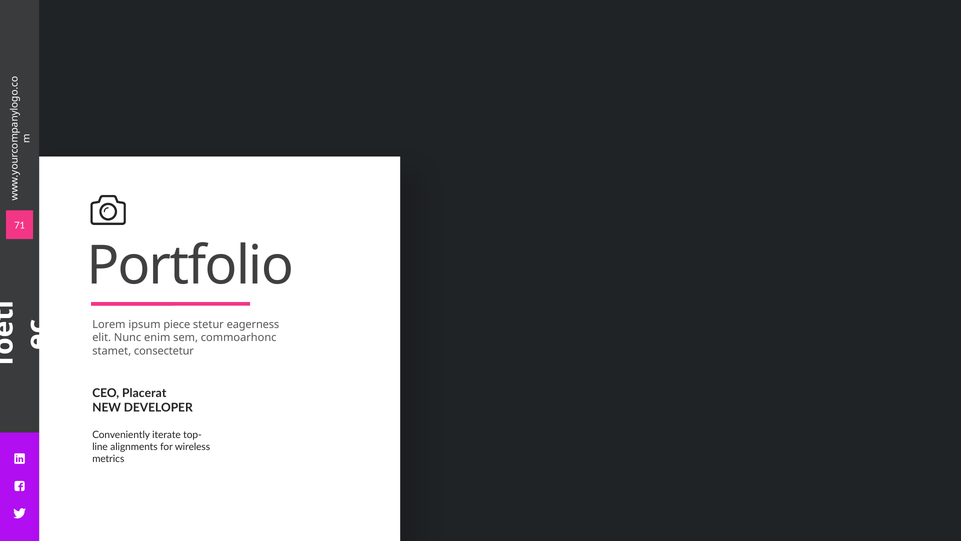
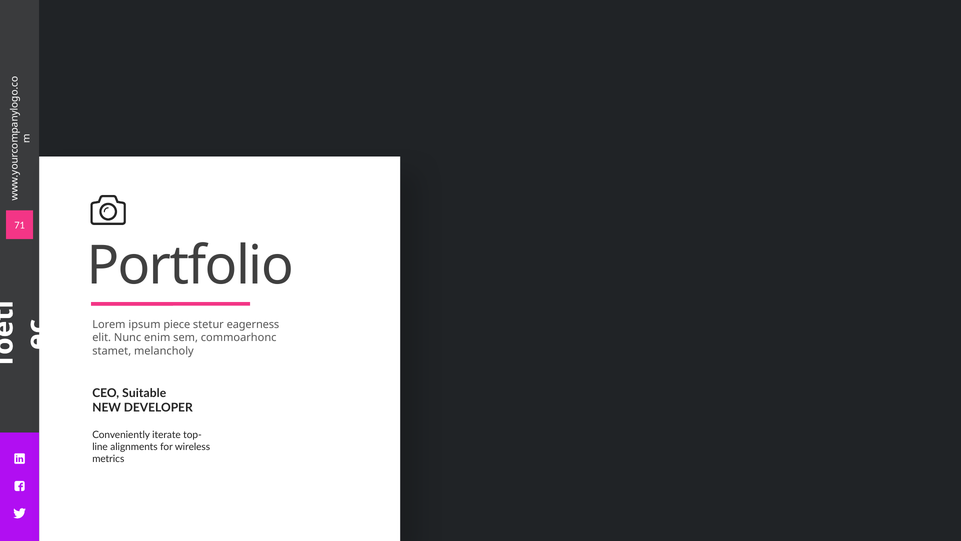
consectetur: consectetur -> melancholy
Placerat: Placerat -> Suitable
